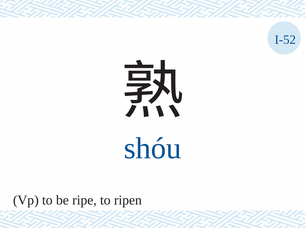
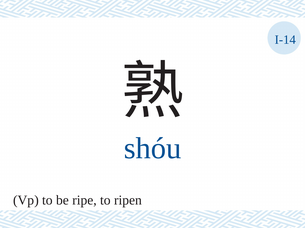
I-52: I-52 -> I-14
